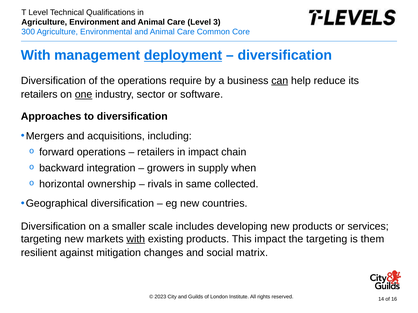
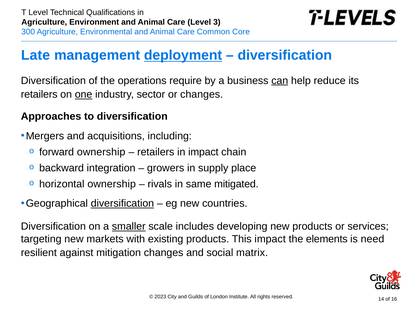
With at (36, 55): With -> Late
or software: software -> changes
forward operations: operations -> ownership
when: when -> place
collected: collected -> mitigated
diversification at (122, 204) underline: none -> present
smaller underline: none -> present
with at (136, 239) underline: present -> none
the targeting: targeting -> elements
them: them -> need
